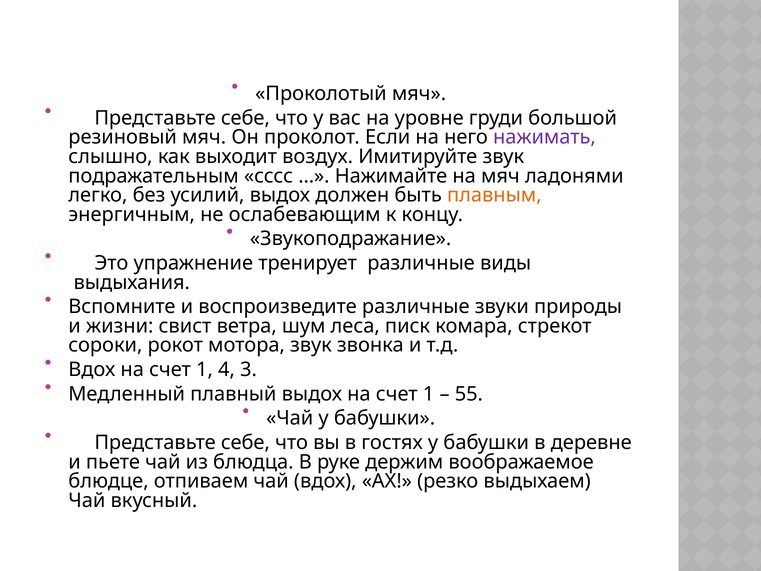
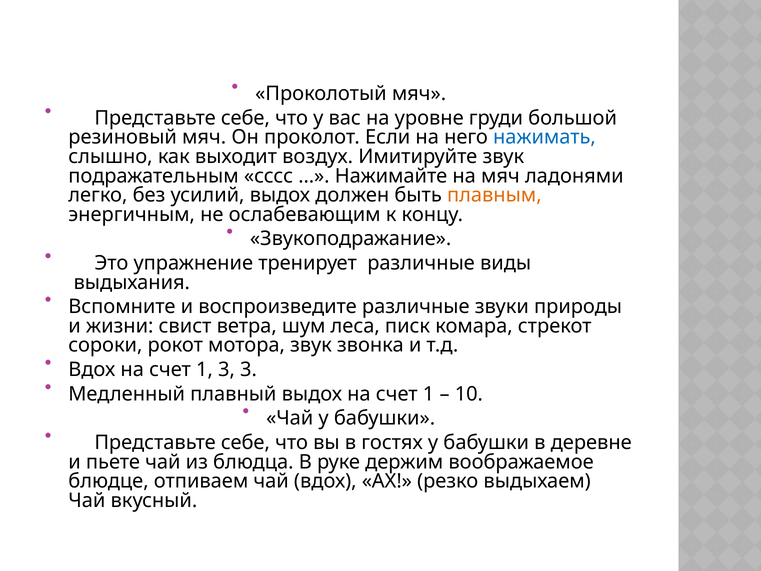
нажимать colour: purple -> blue
1 4: 4 -> 3
55: 55 -> 10
